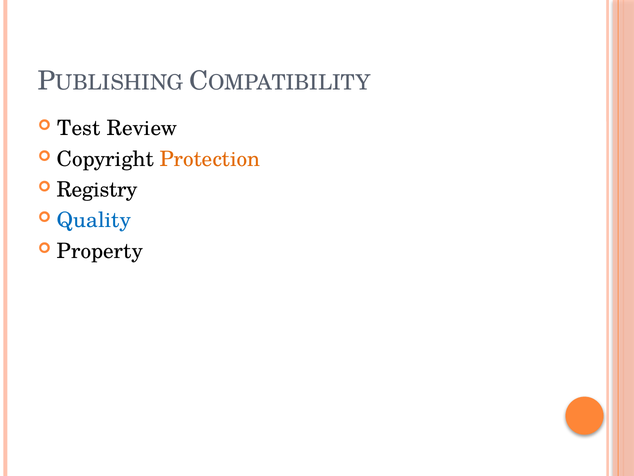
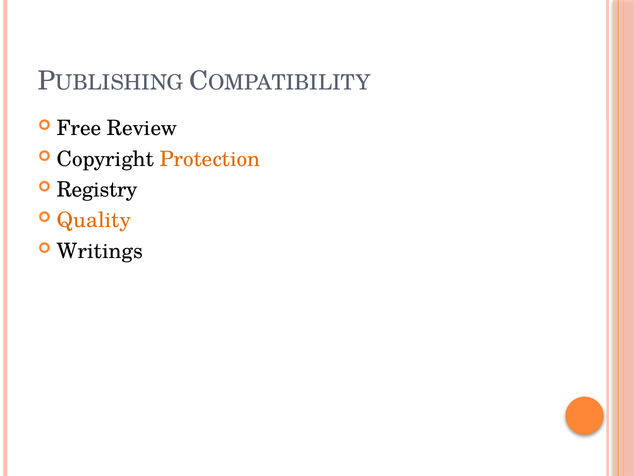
Test: Test -> Free
Quality colour: blue -> orange
Property: Property -> Writings
